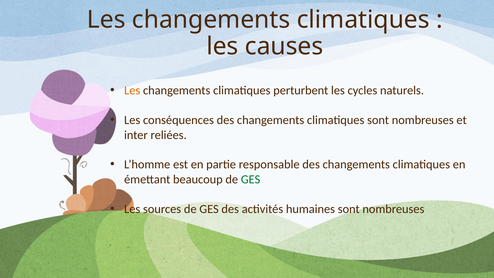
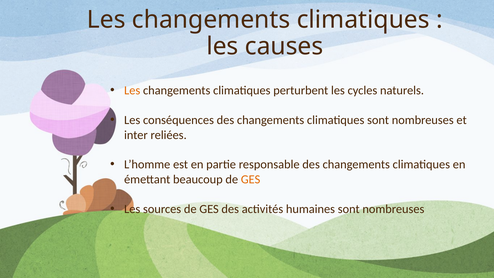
GES at (251, 179) colour: green -> orange
